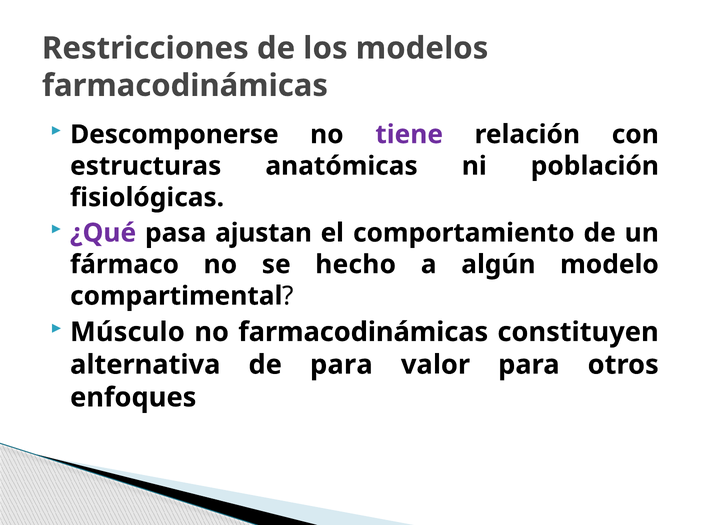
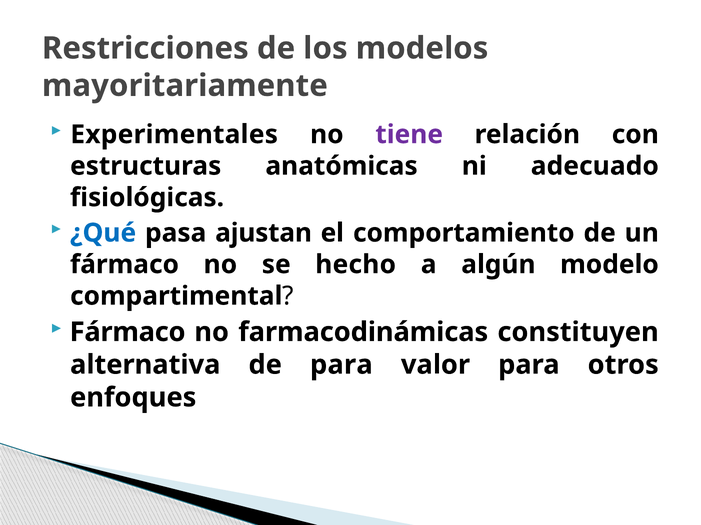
farmacodinámicas at (185, 86): farmacodinámicas -> mayoritariamente
Descomponerse: Descomponerse -> Experimentales
población: población -> adecuado
¿Qué colour: purple -> blue
Músculo at (127, 333): Músculo -> Fármaco
